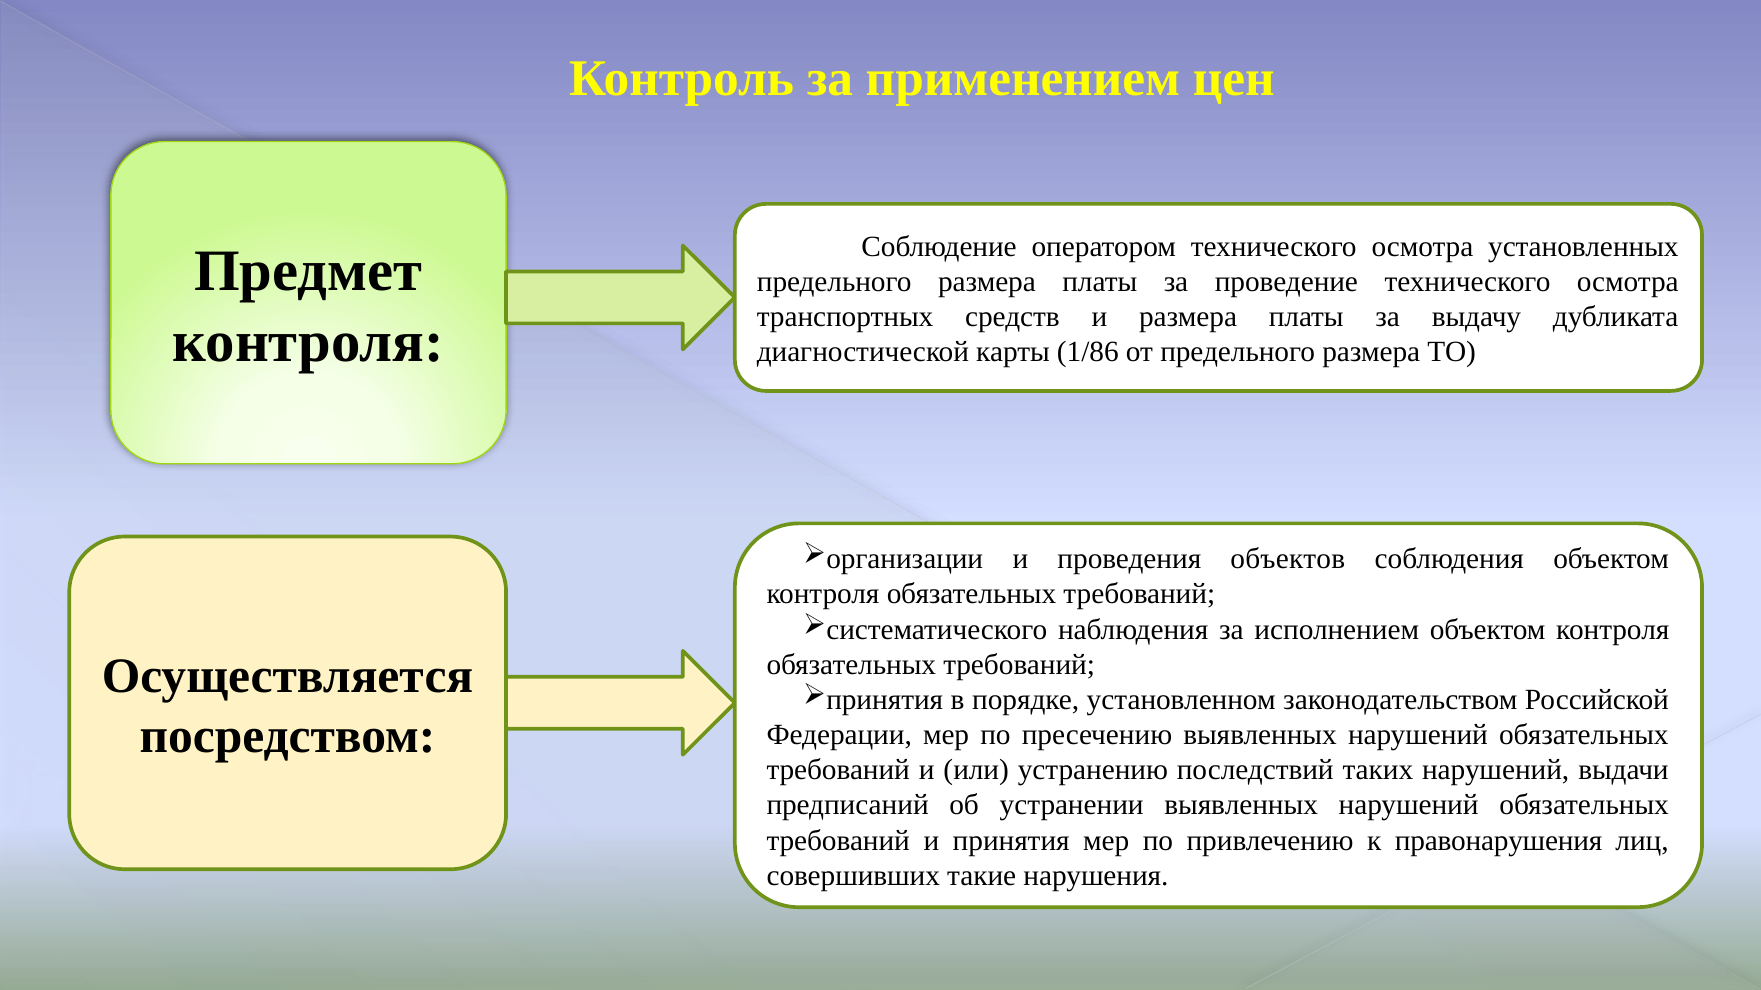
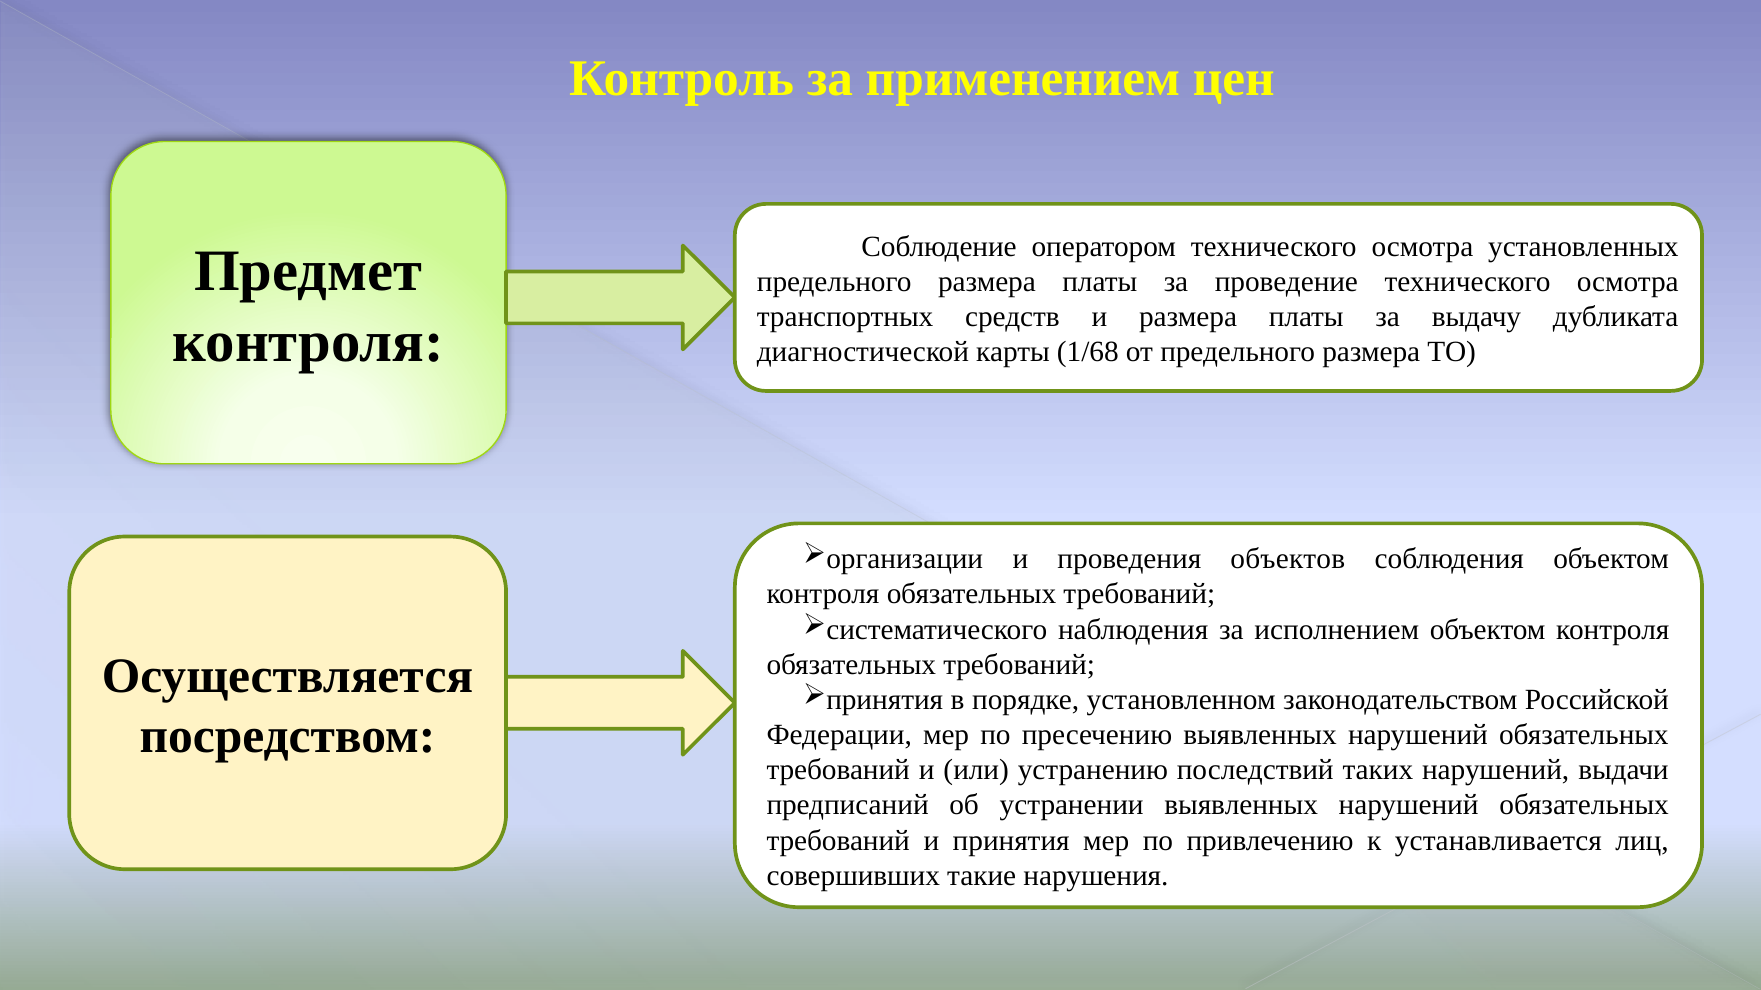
1/86: 1/86 -> 1/68
правонарушения: правонарушения -> устанавливается
